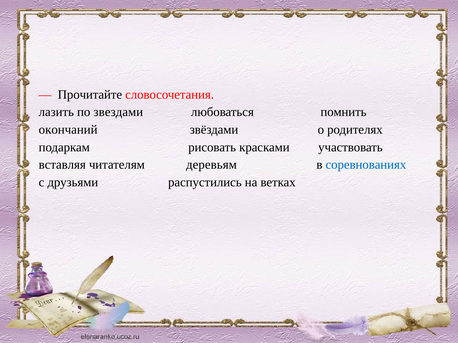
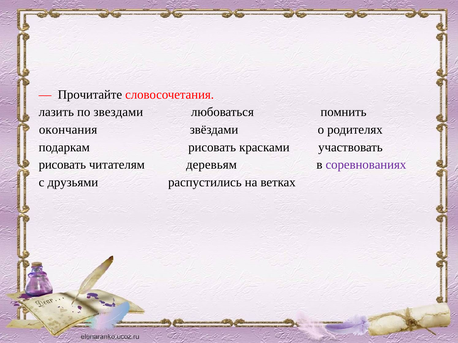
окончаний: окончаний -> окончания
вставляя at (62, 165): вставляя -> рисовать
соревнованиях colour: blue -> purple
